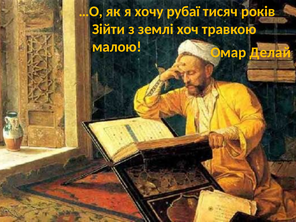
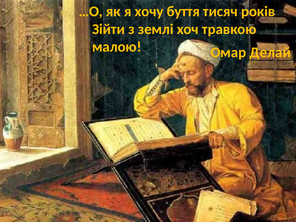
рубаї: рубаї -> буття
